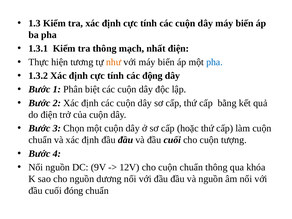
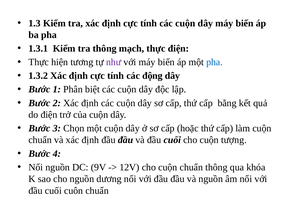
mạch nhất: nhất -> thực
như colour: orange -> purple
đóng: đóng -> cuôn
